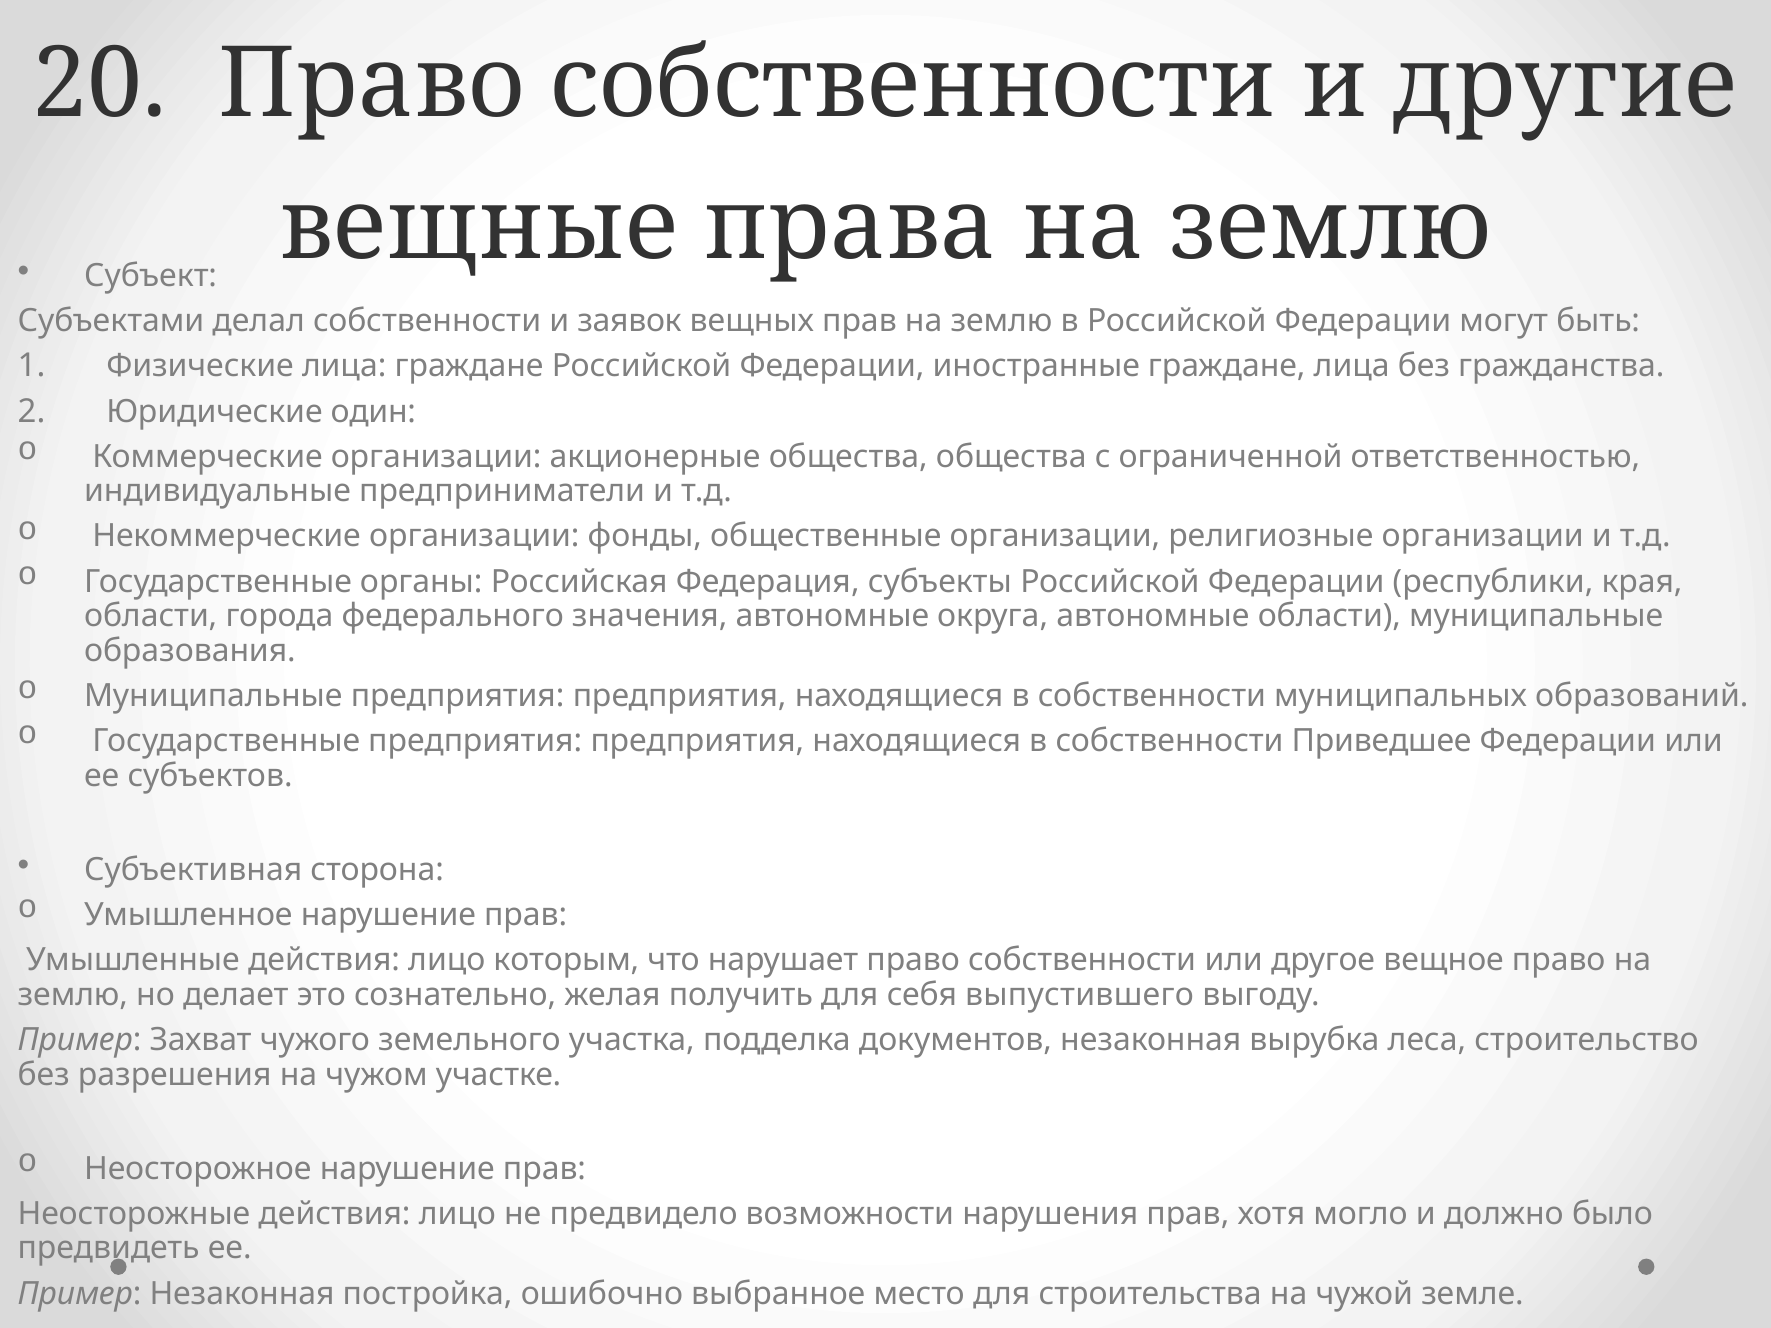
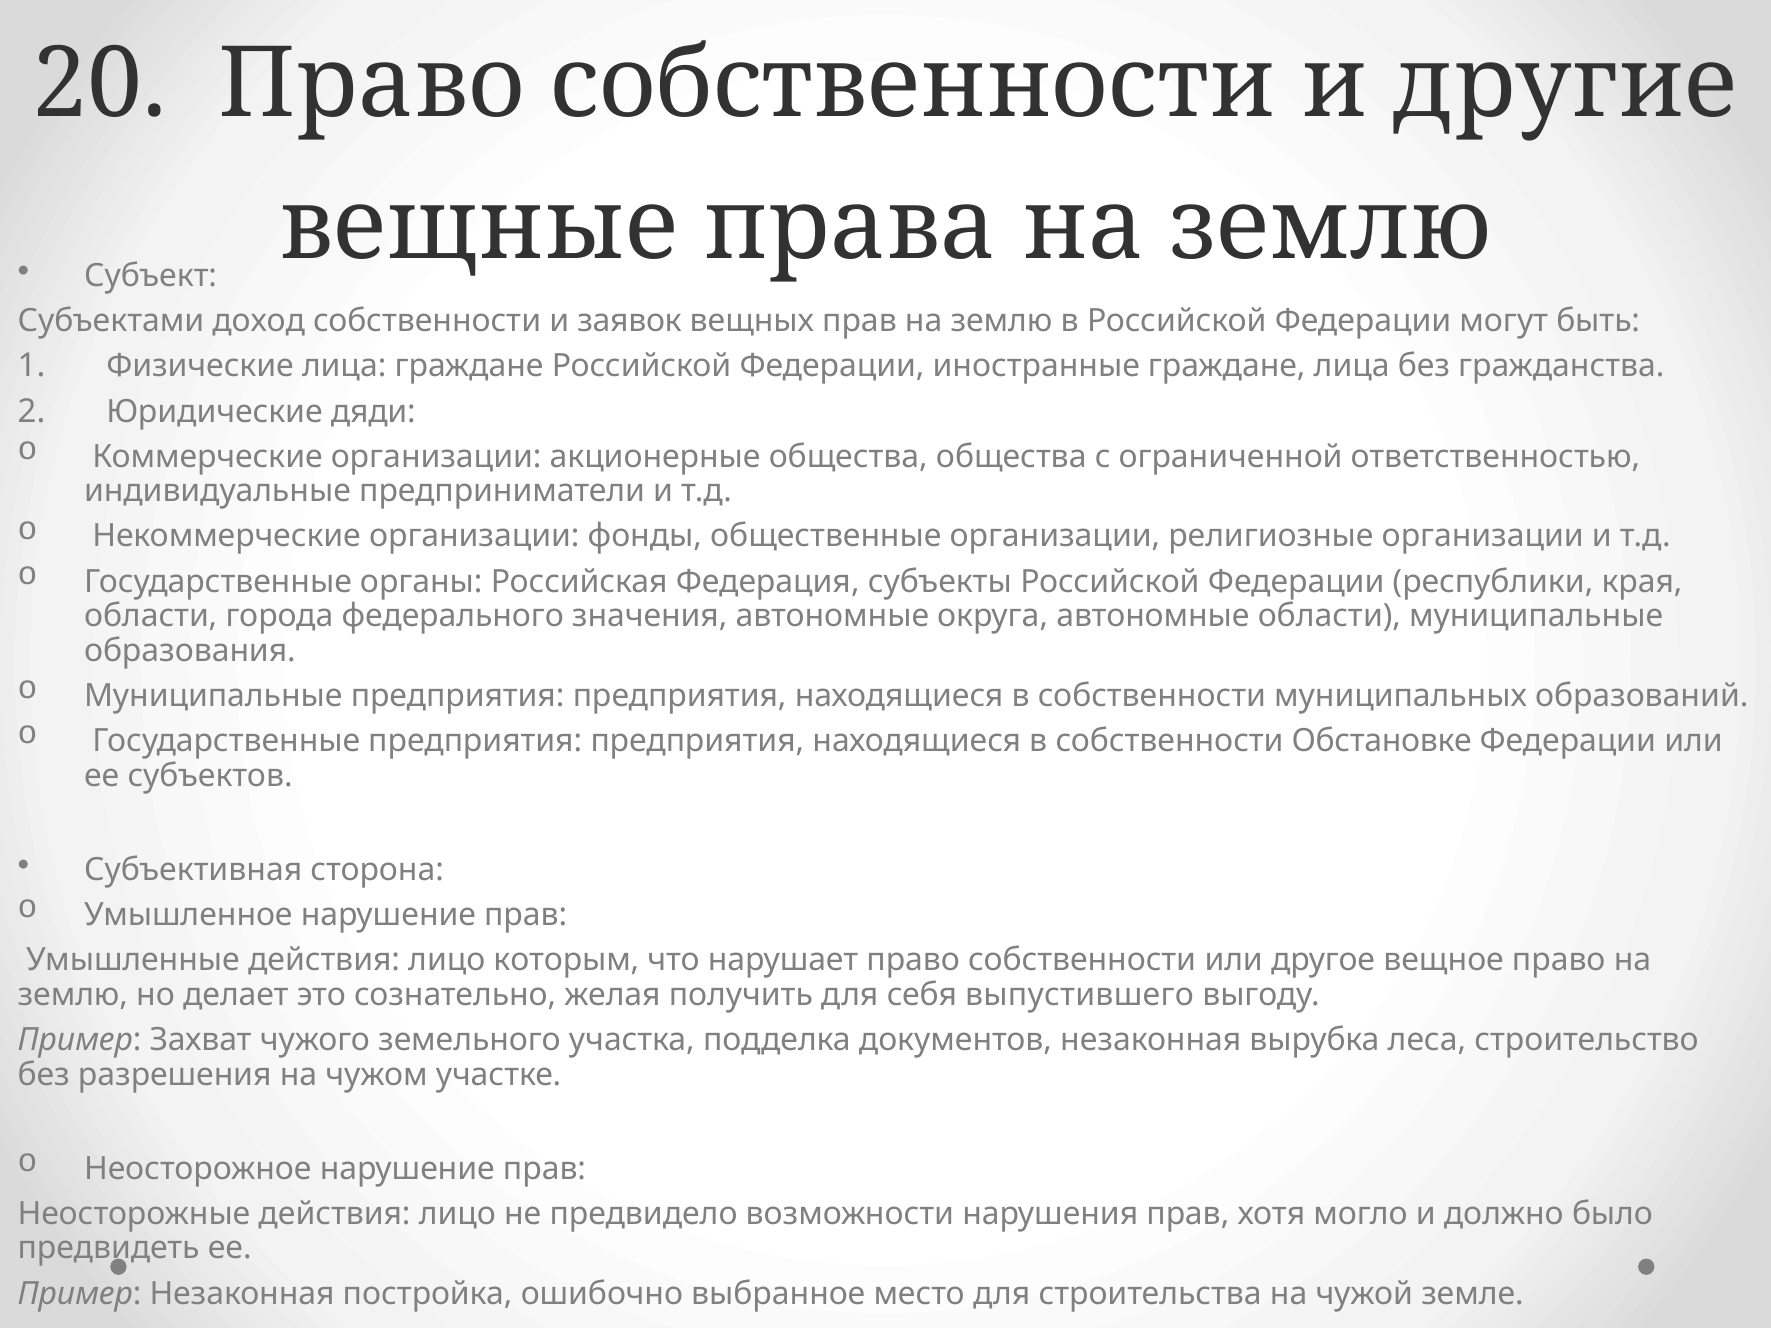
делал: делал -> доход
один: один -> дяди
Приведшее: Приведшее -> Обстановке
